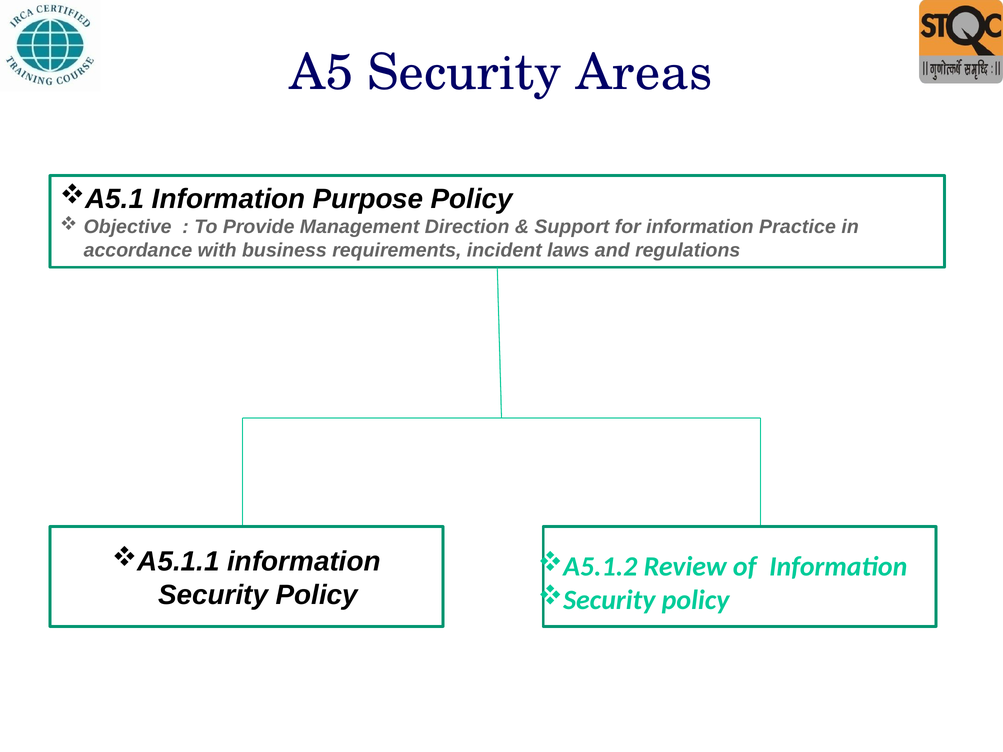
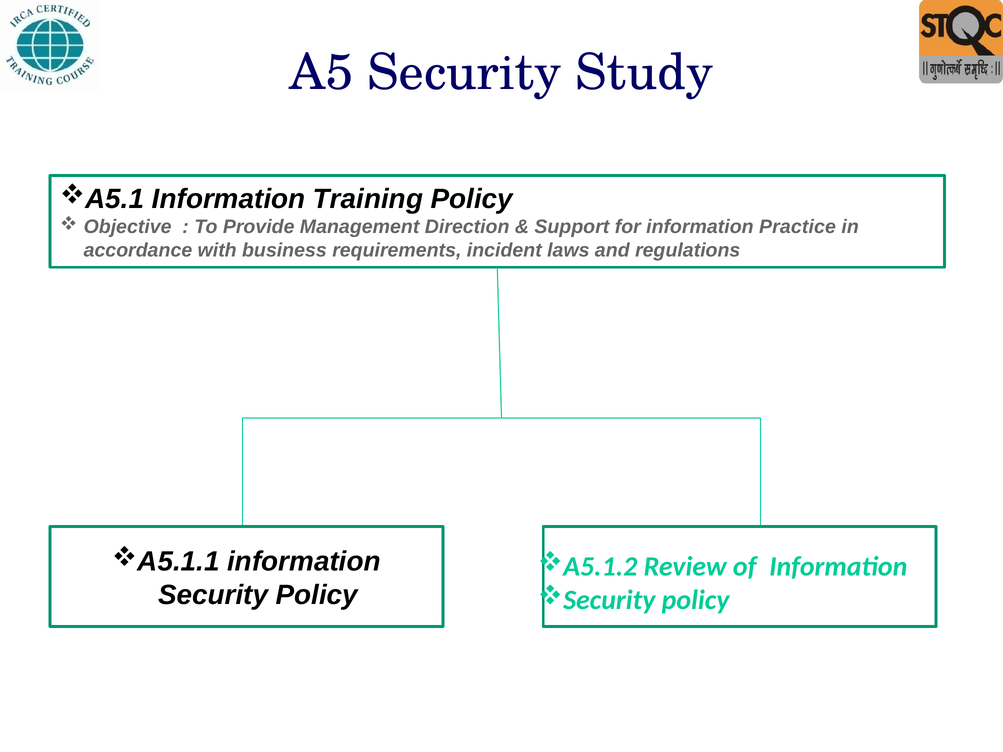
Areas: Areas -> Study
Purpose: Purpose -> Training
